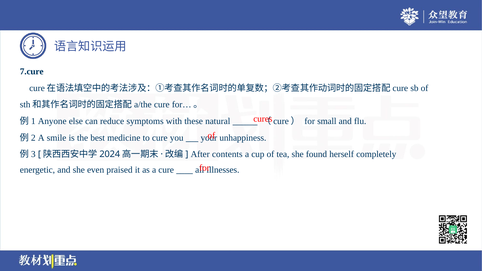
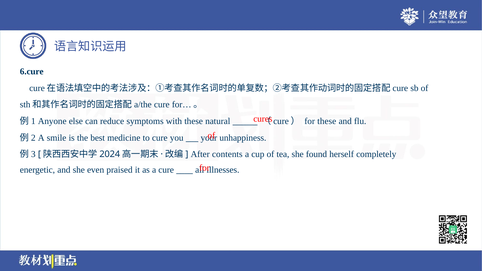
7.cure: 7.cure -> 6.cure
for small: small -> these
